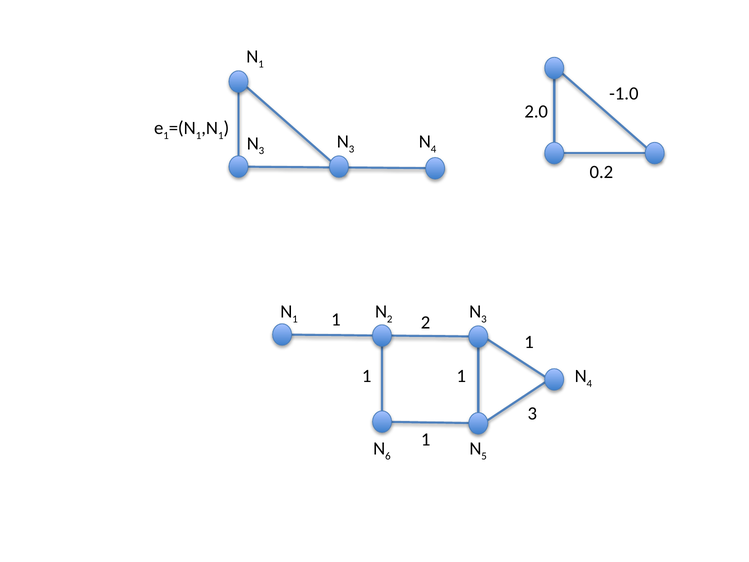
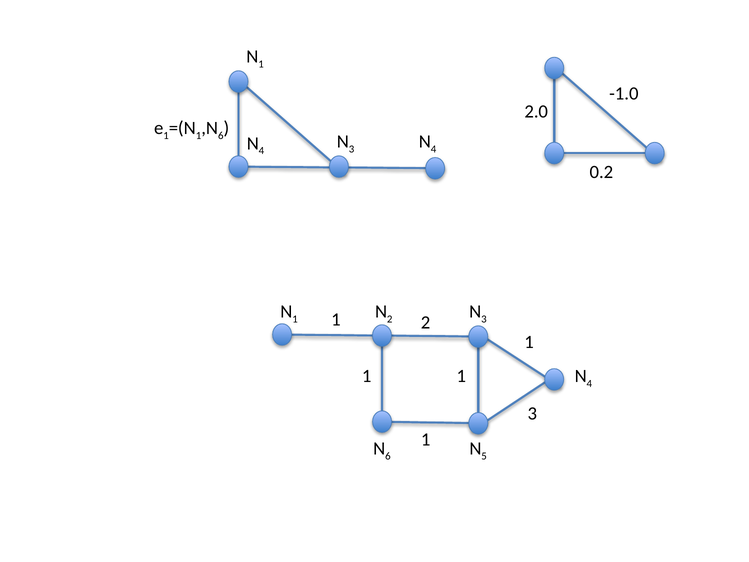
1 at (221, 136): 1 -> 6
3 at (261, 151): 3 -> 4
